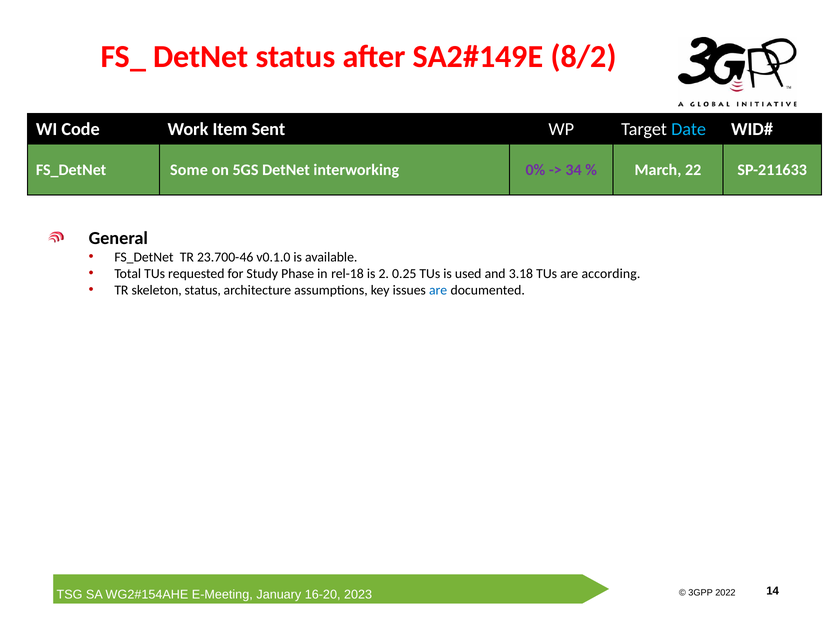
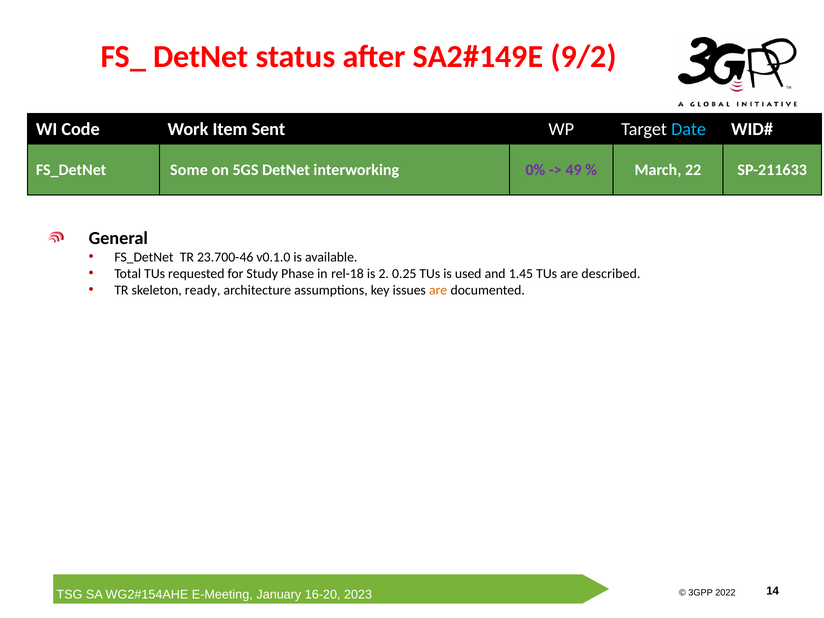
8/2: 8/2 -> 9/2
34: 34 -> 49
3.18: 3.18 -> 1.45
according: according -> described
skeleton status: status -> ready
are at (438, 290) colour: blue -> orange
